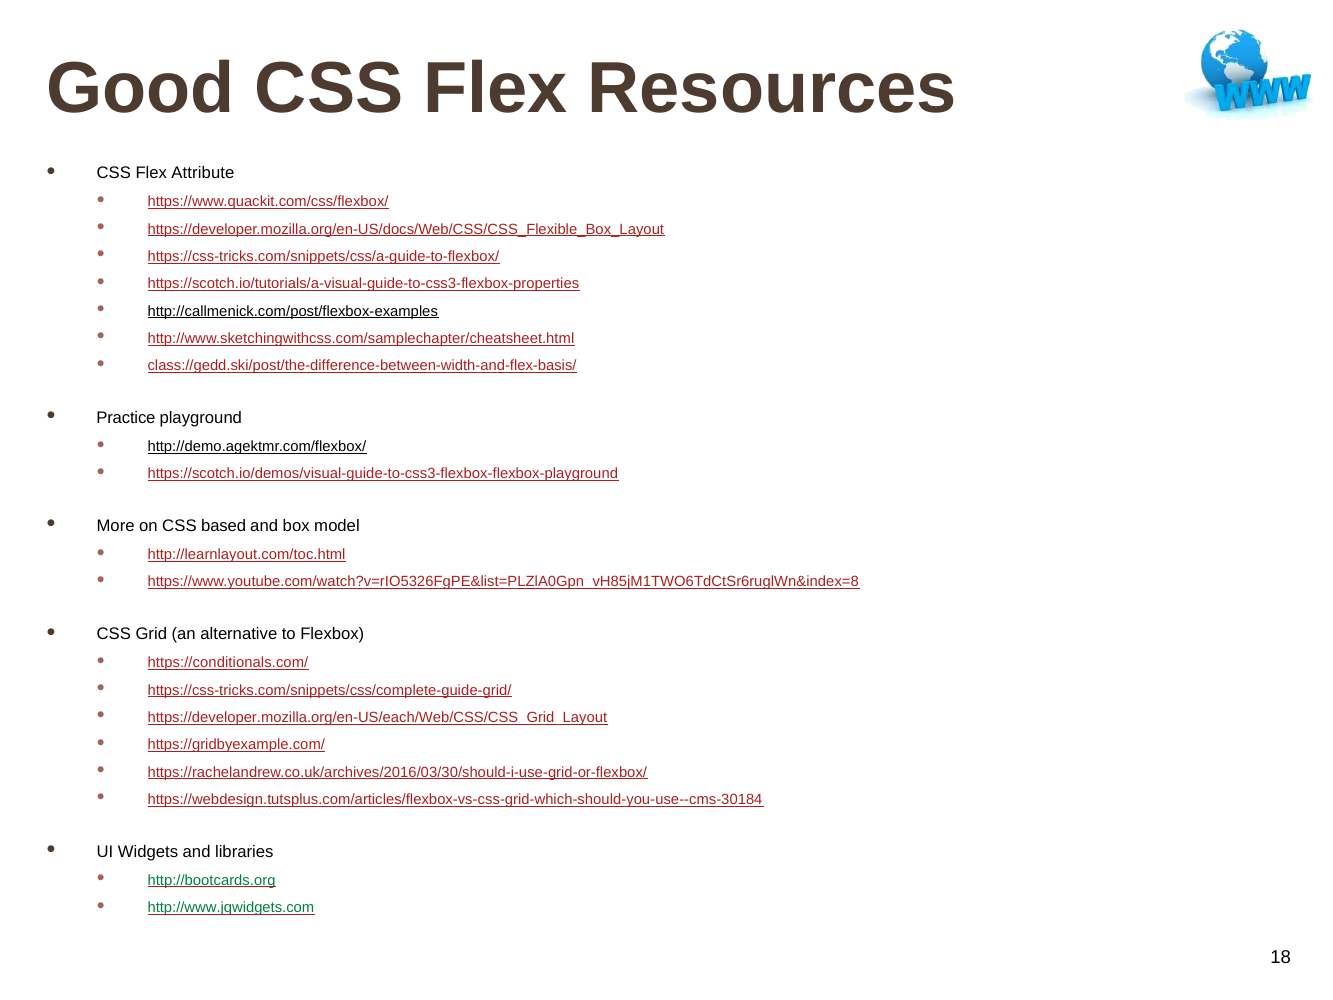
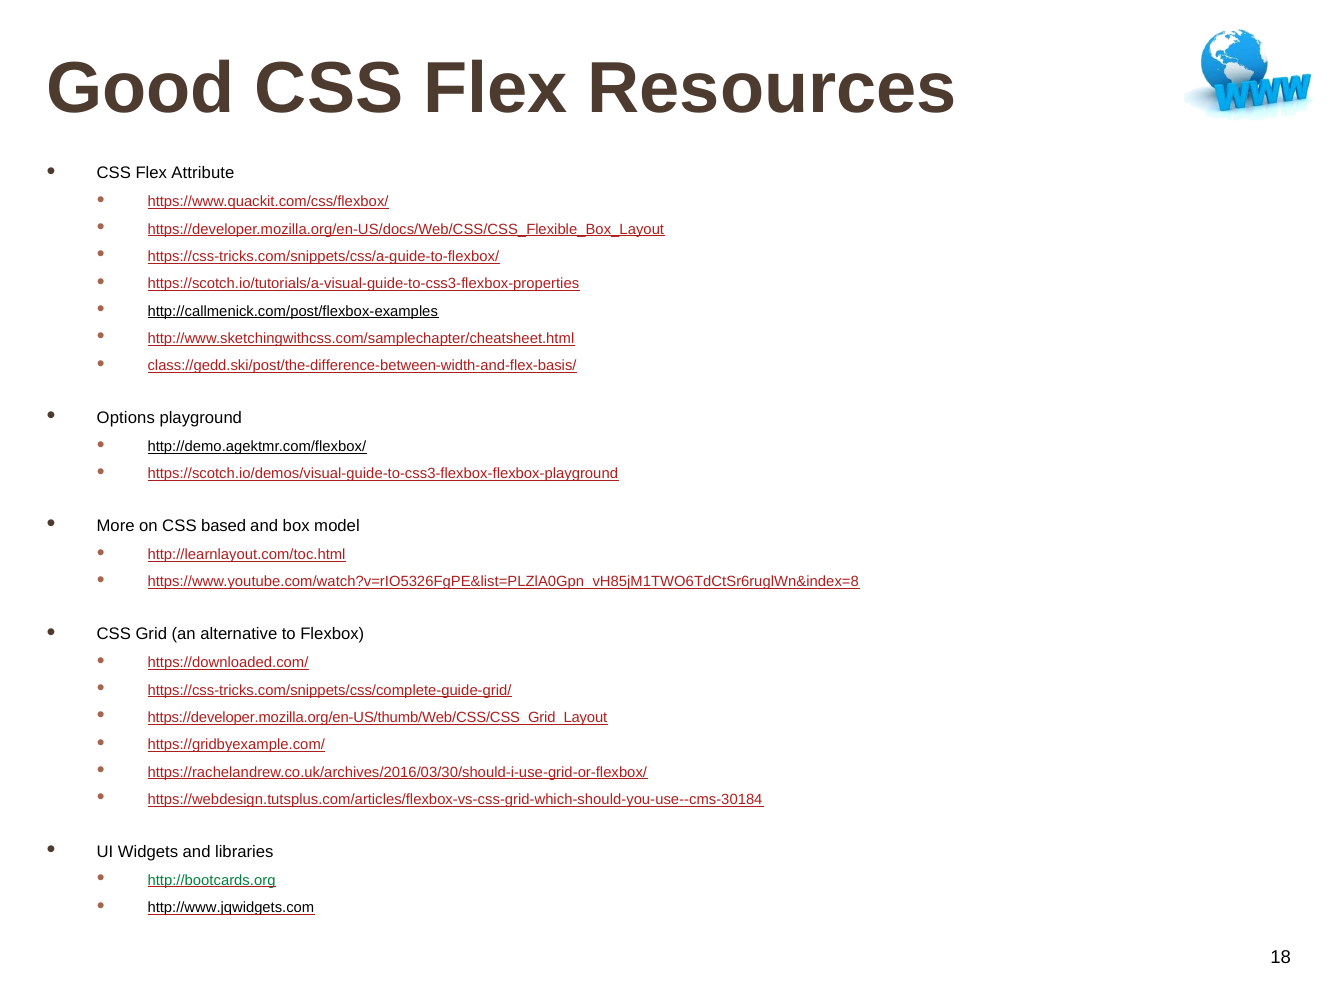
Practice: Practice -> Options
https://conditionals.com/: https://conditionals.com/ -> https://downloaded.com/
https://developer.mozilla.org/en-US/each/Web/CSS/CSS_Grid_Layout: https://developer.mozilla.org/en-US/each/Web/CSS/CSS_Grid_Layout -> https://developer.mozilla.org/en-US/thumb/Web/CSS/CSS_Grid_Layout
http://www.jqwidgets.com colour: green -> black
